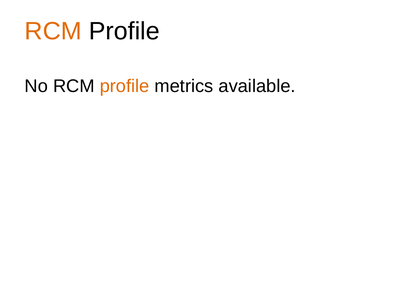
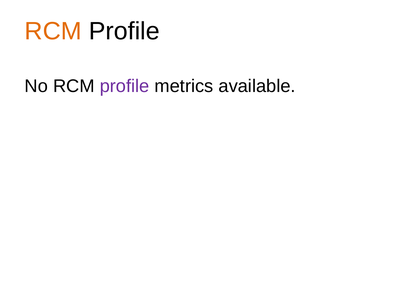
profile at (125, 86) colour: orange -> purple
